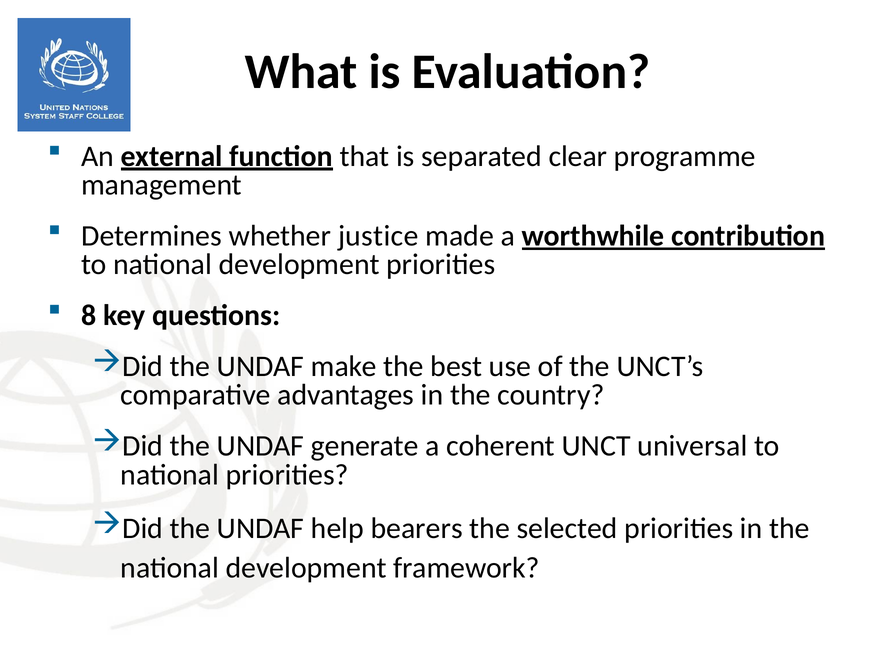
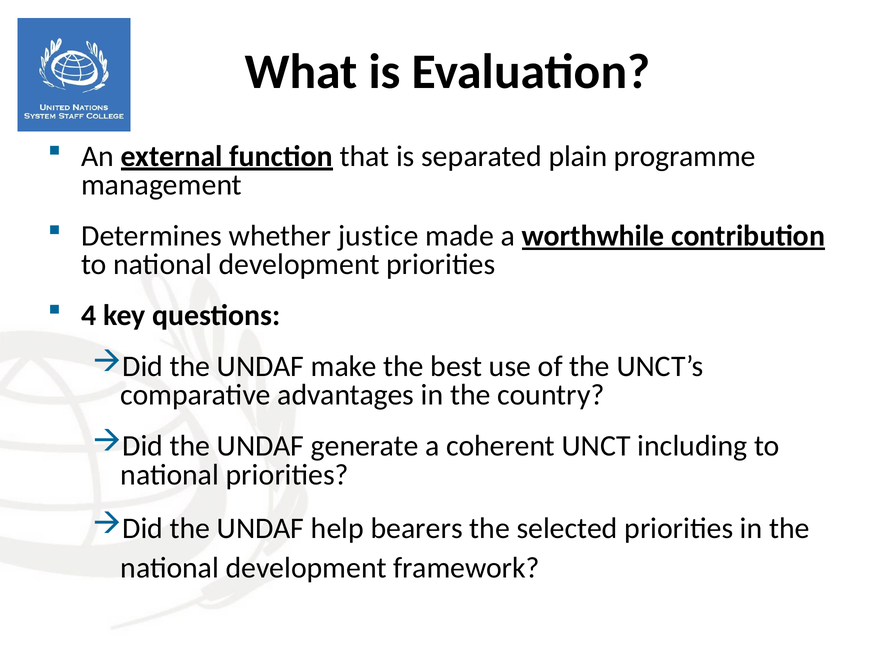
clear: clear -> plain
8: 8 -> 4
universal: universal -> including
